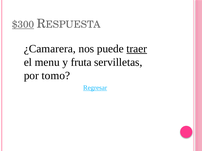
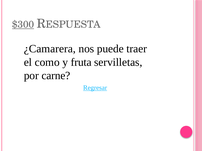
traer underline: present -> none
menu: menu -> como
tomo: tomo -> carne
